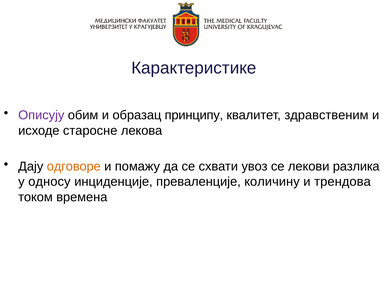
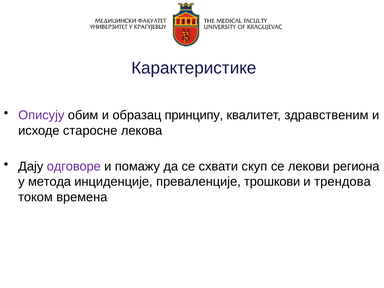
одговоре colour: orange -> purple
увоз: увоз -> скуп
разлика: разлика -> региона
односу: односу -> метода
количину: количину -> трошкови
